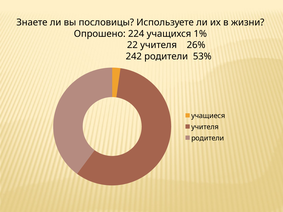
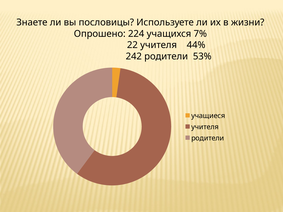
1%: 1% -> 7%
26%: 26% -> 44%
